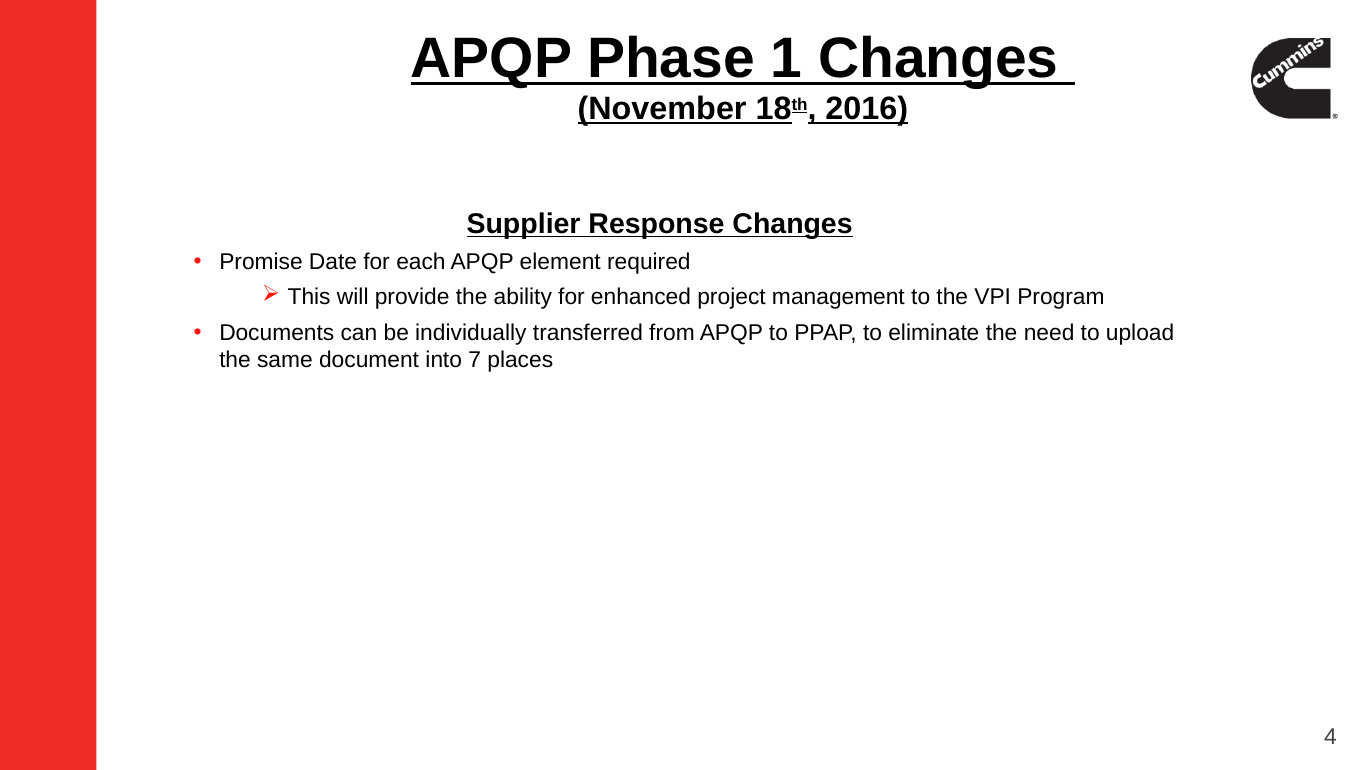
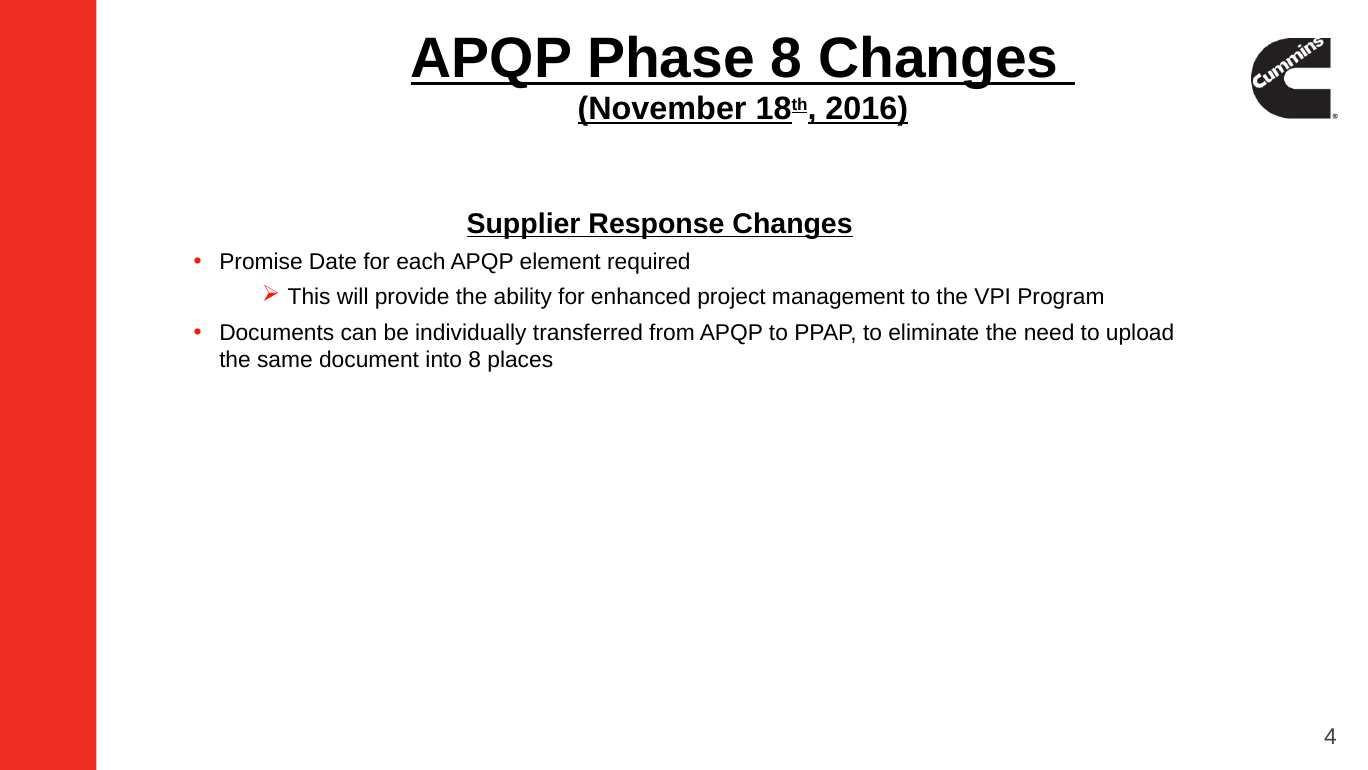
Phase 1: 1 -> 8
into 7: 7 -> 8
